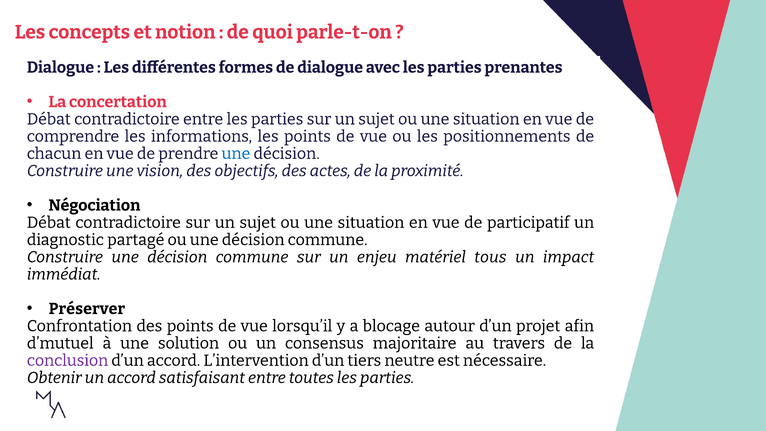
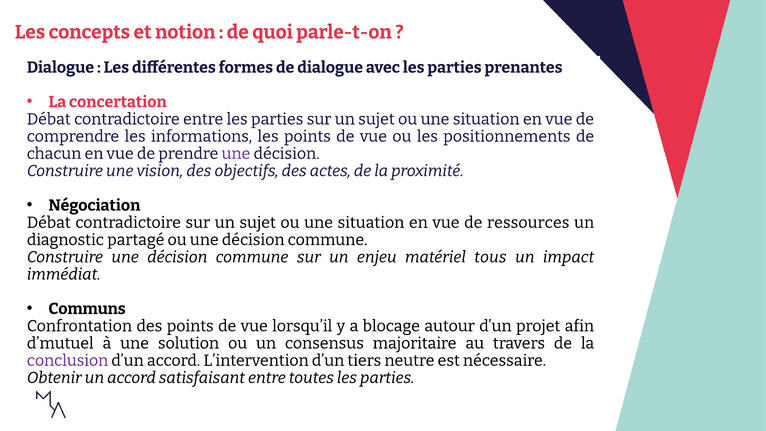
une at (236, 154) colour: blue -> purple
participatif: participatif -> ressources
Préserver: Préserver -> Communs
